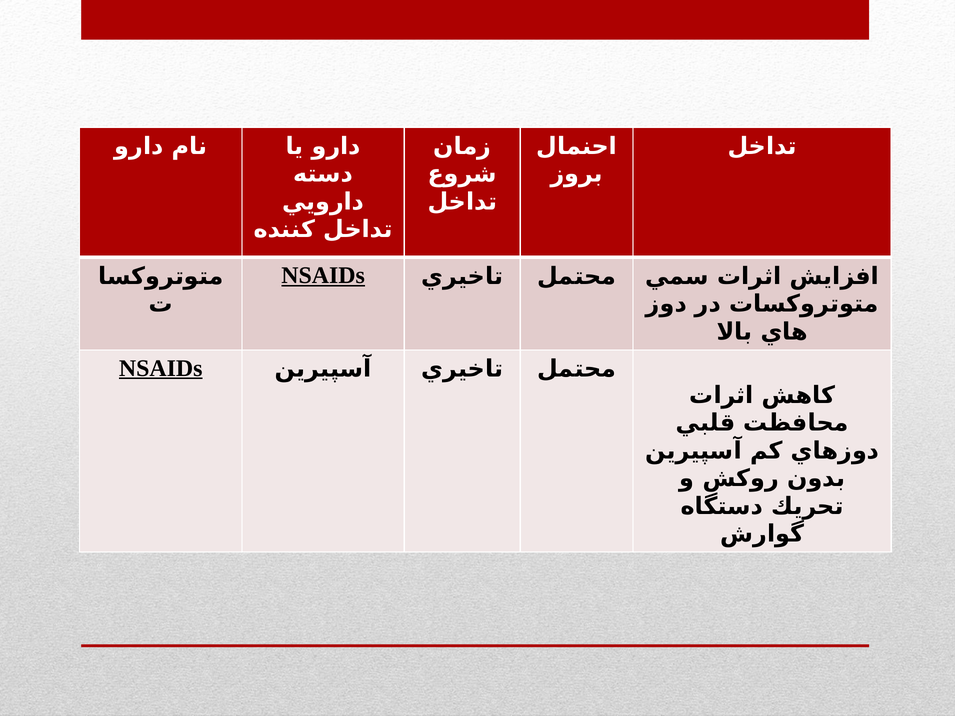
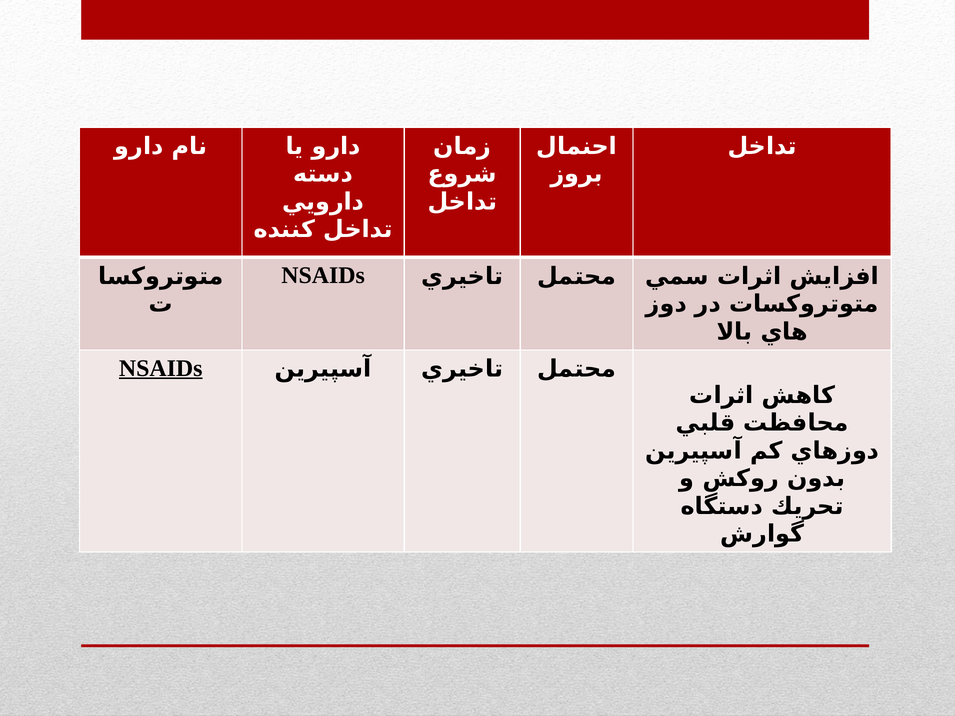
NSAIDs at (323, 276) underline: present -> none
